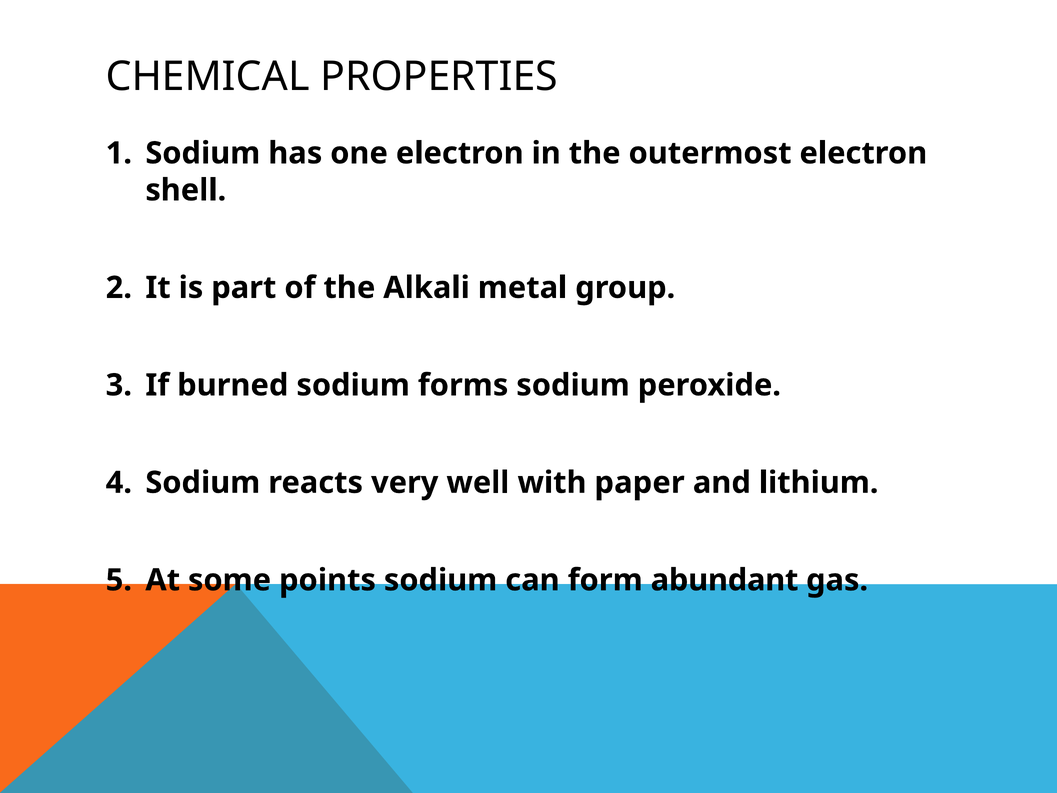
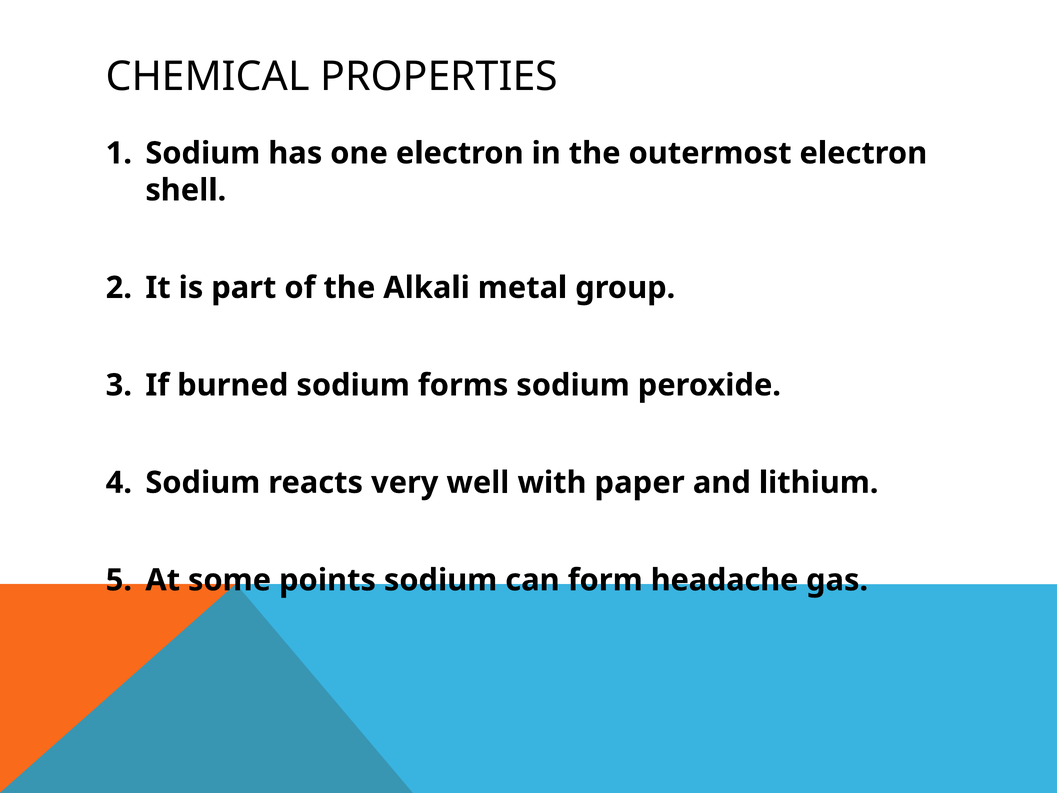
abundant: abundant -> headache
